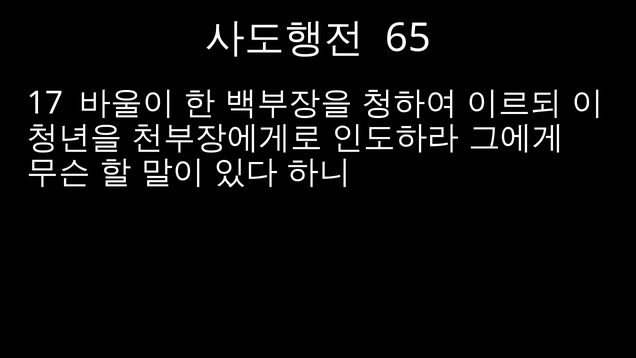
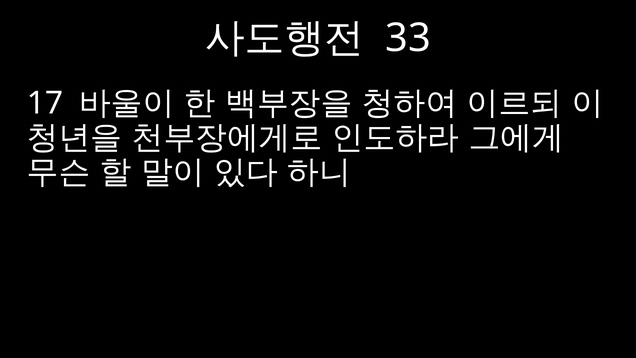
65: 65 -> 33
